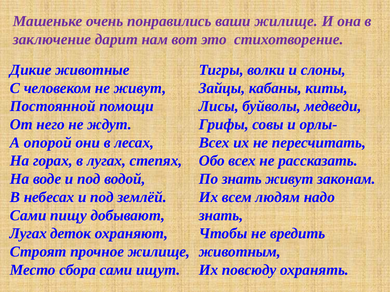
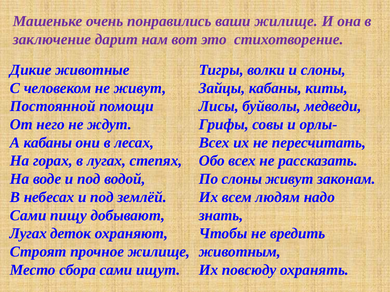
А опорой: опорой -> кабаны
По знать: знать -> слоны
